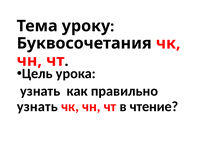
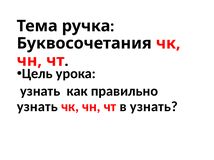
уроку: уроку -> ручка
в чтение: чтение -> узнать
